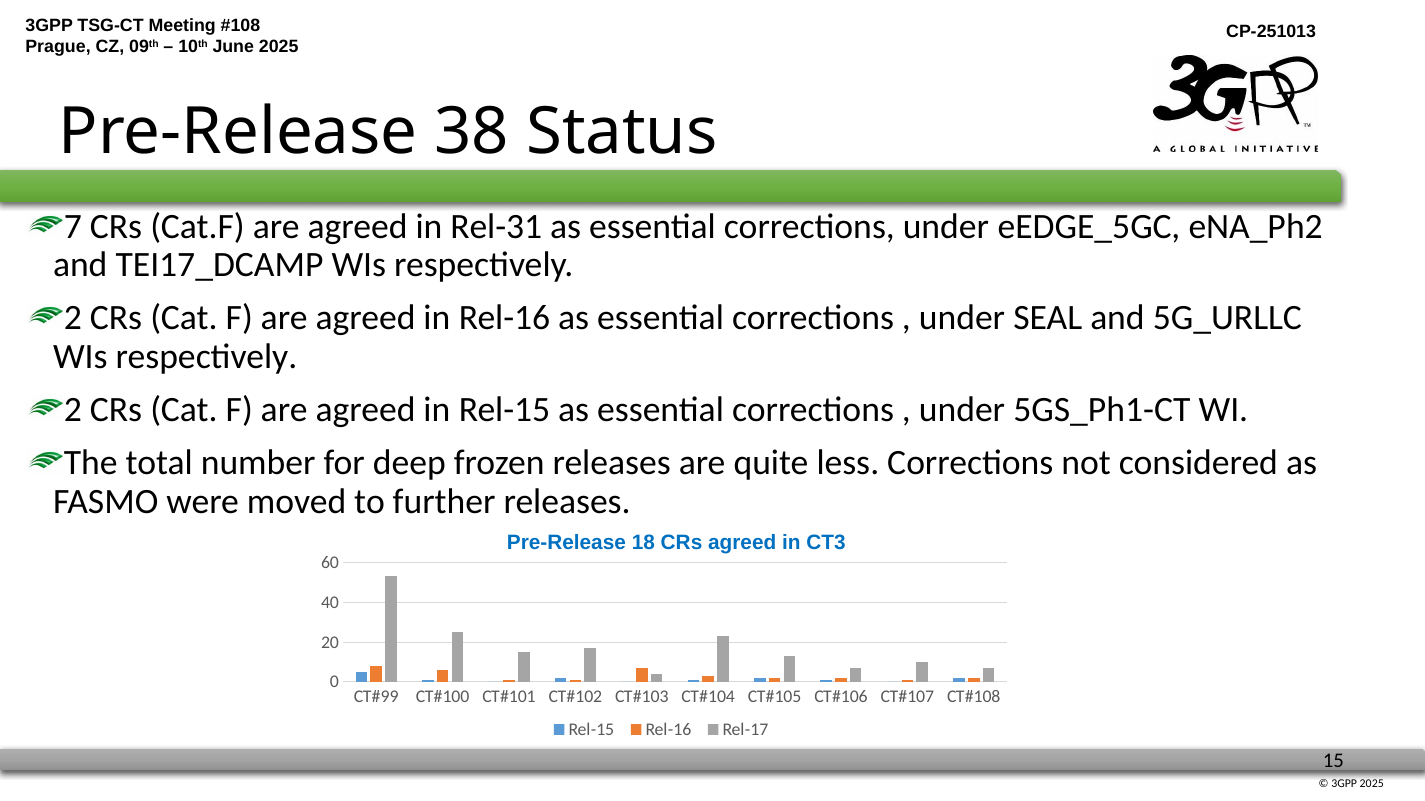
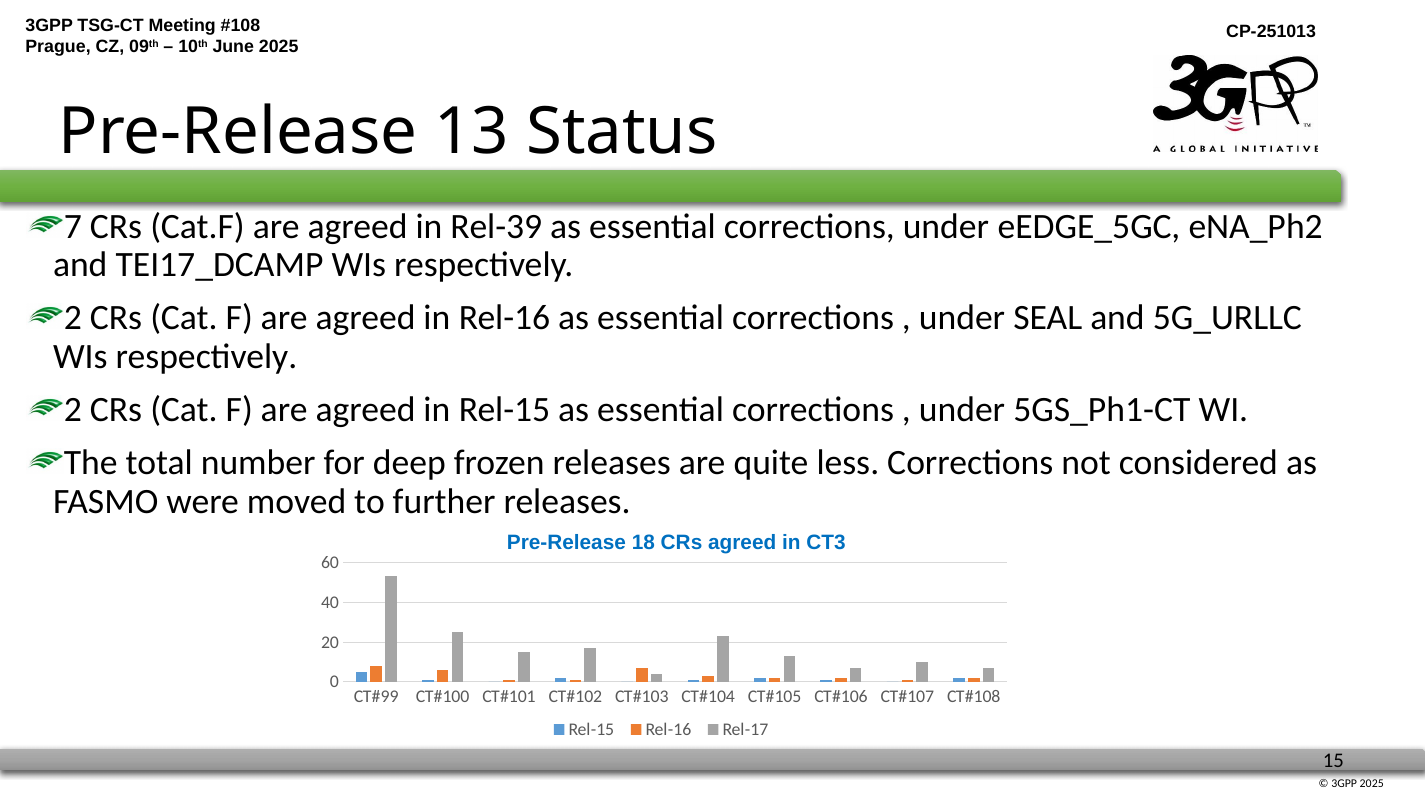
38: 38 -> 13
Rel-31: Rel-31 -> Rel-39
